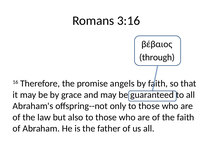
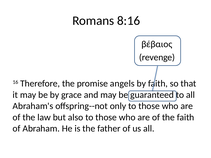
3:16: 3:16 -> 8:16
through: through -> revenge
